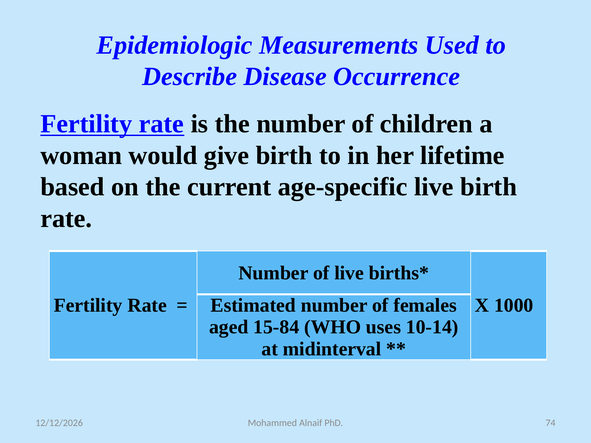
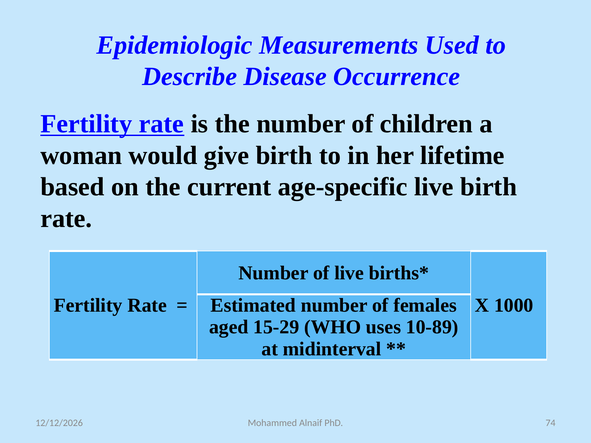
15-84: 15-84 -> 15-29
10-14: 10-14 -> 10-89
